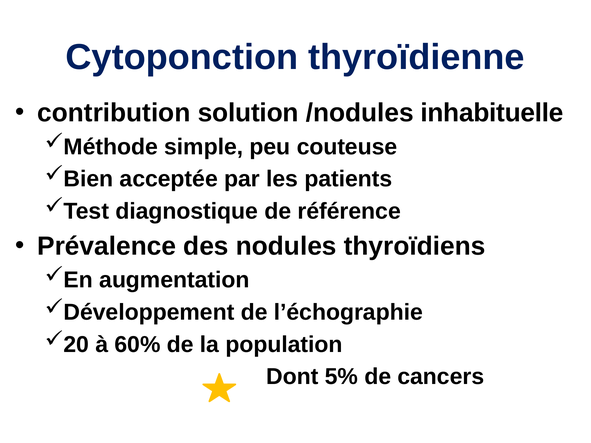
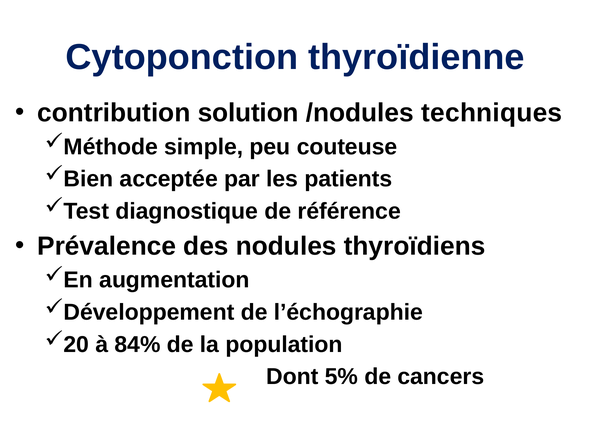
inhabituelle: inhabituelle -> techniques
60%: 60% -> 84%
